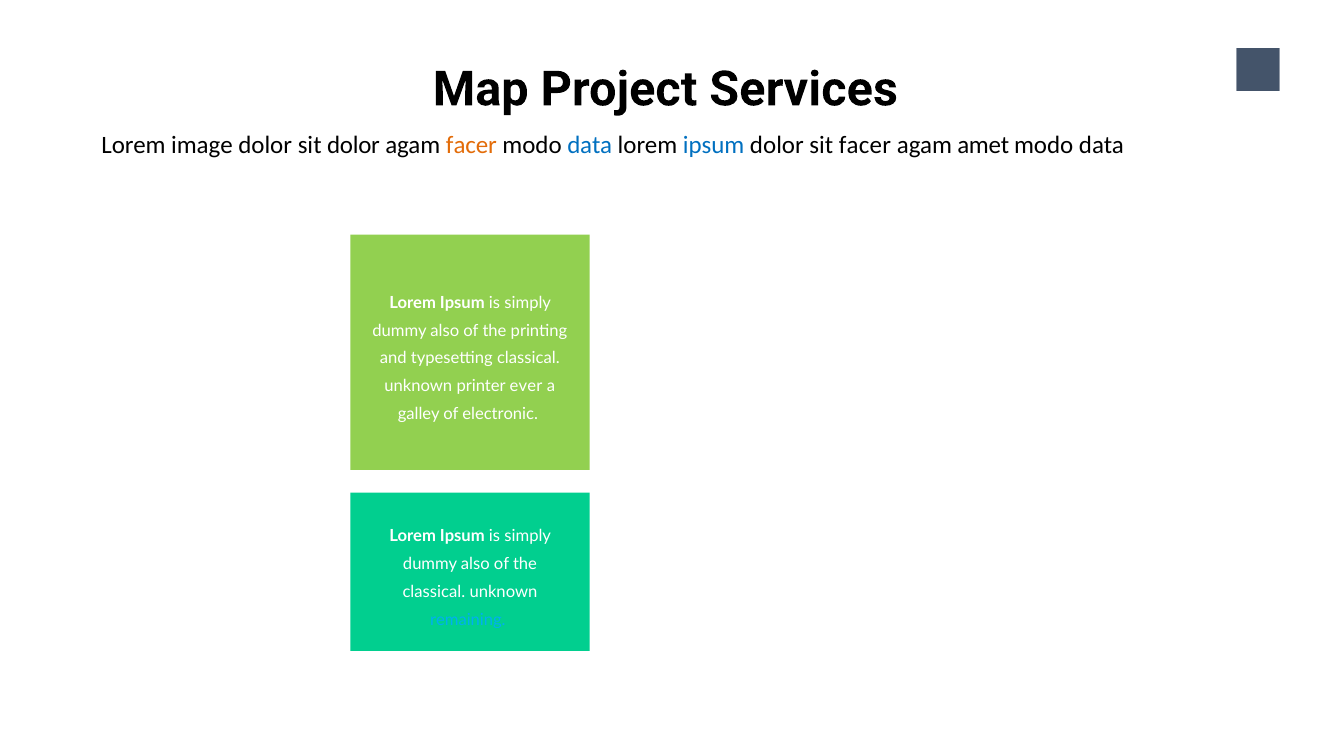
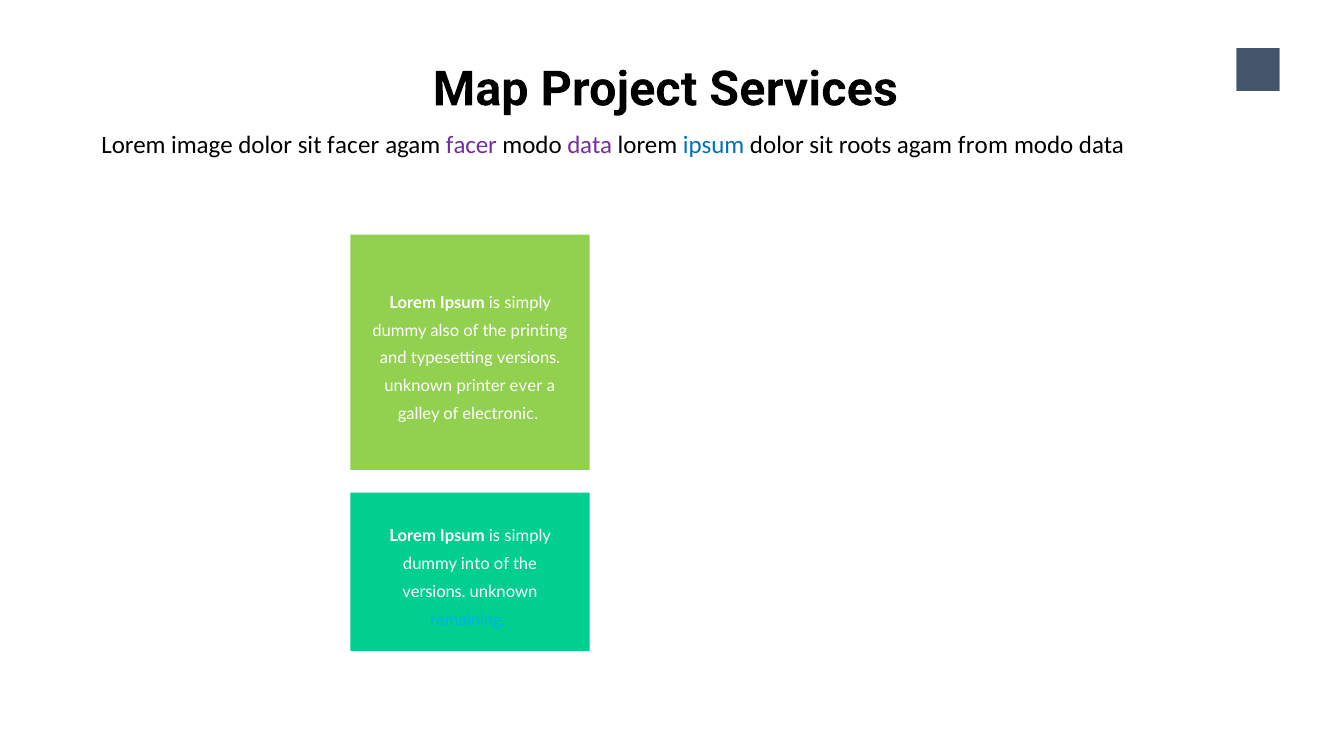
sit dolor: dolor -> facer
facer at (471, 146) colour: orange -> purple
data at (590, 146) colour: blue -> purple
sit facer: facer -> roots
amet: amet -> from
typesetting classical: classical -> versions
also at (475, 564): also -> into
classical at (434, 592): classical -> versions
